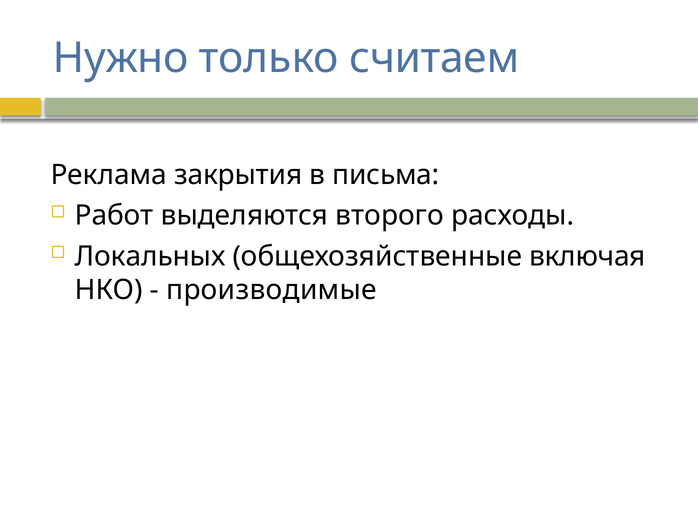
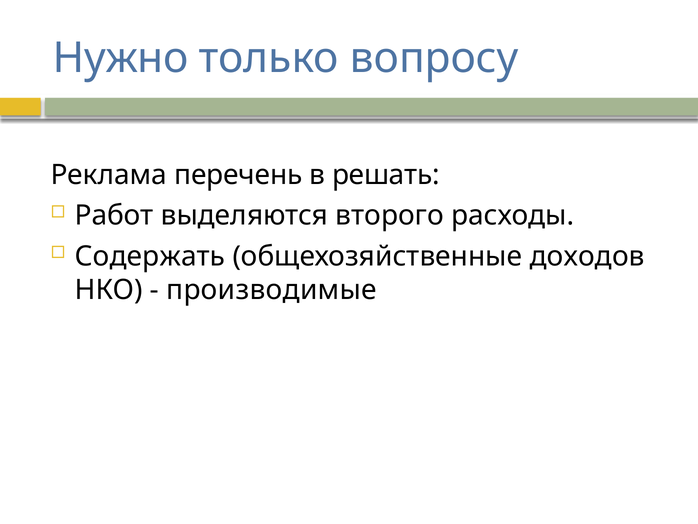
считаем: считаем -> вопросу
закрытия: закрытия -> перечень
письма: письма -> решать
Локальных: Локальных -> Содержать
включая: включая -> доходов
